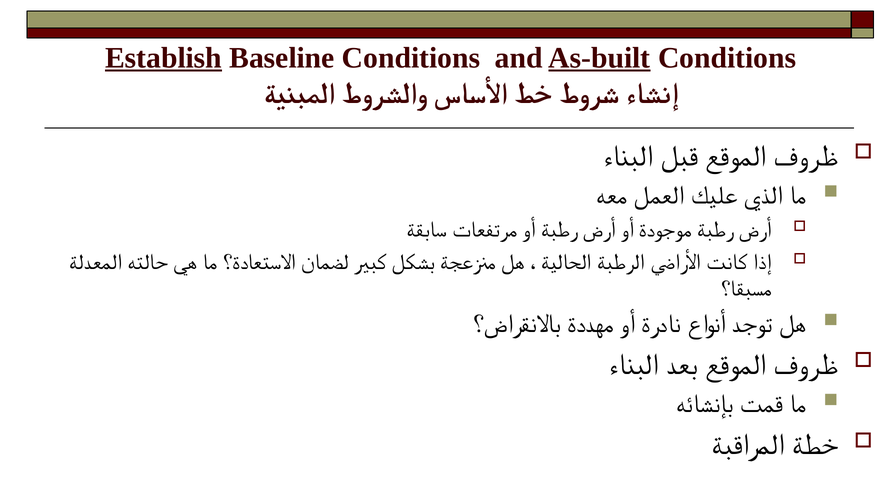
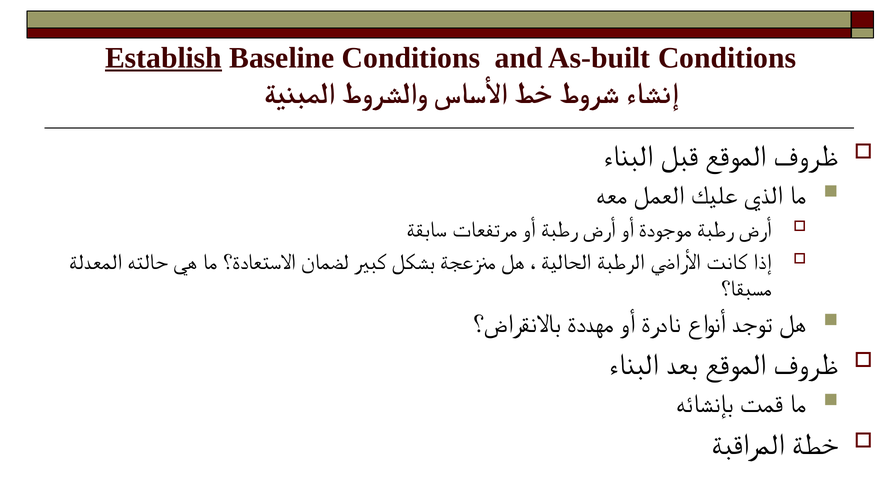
As-built underline: present -> none
